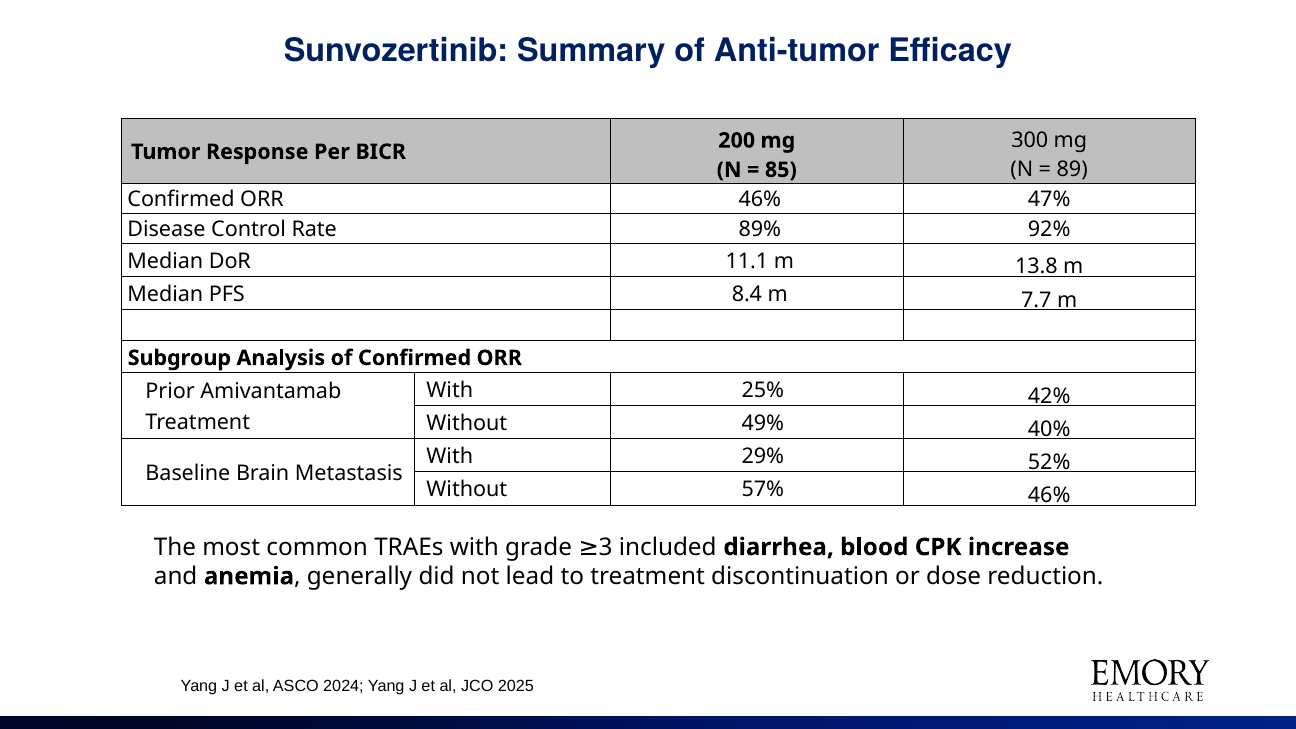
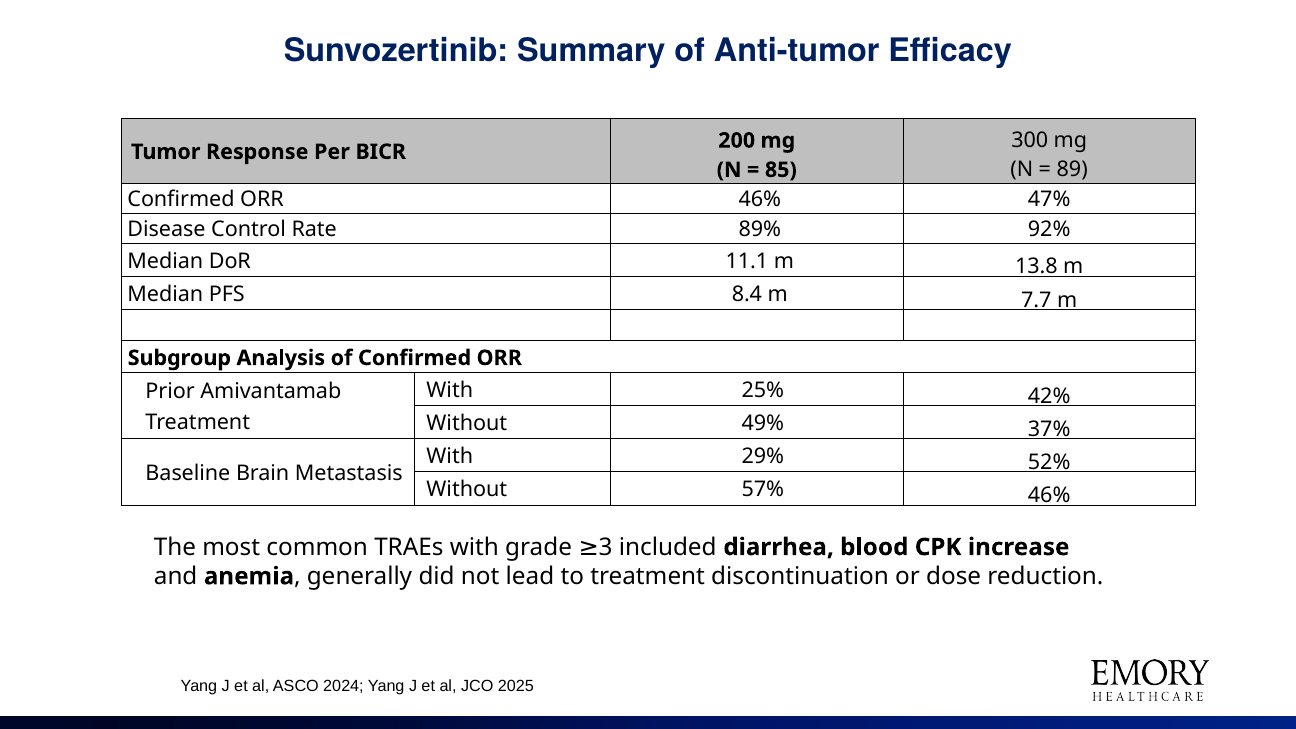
40%: 40% -> 37%
